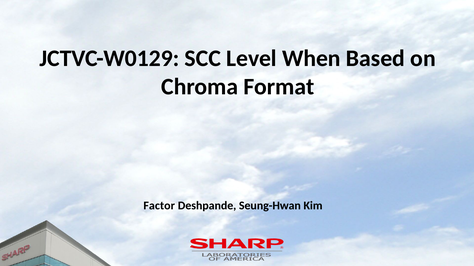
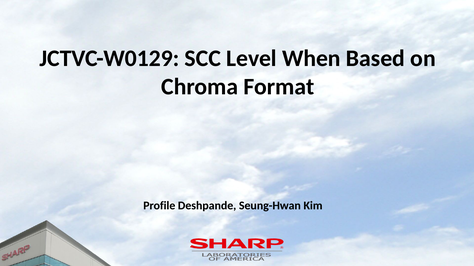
Factor: Factor -> Profile
